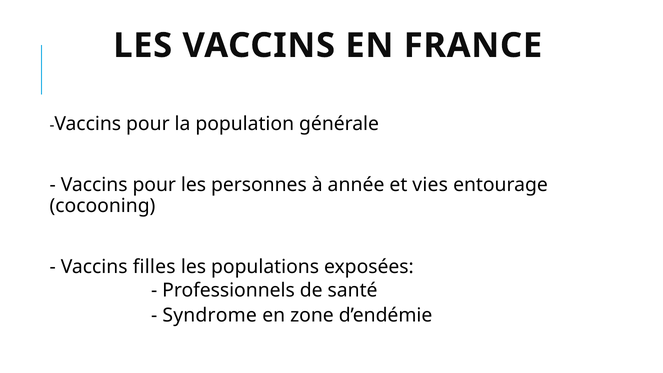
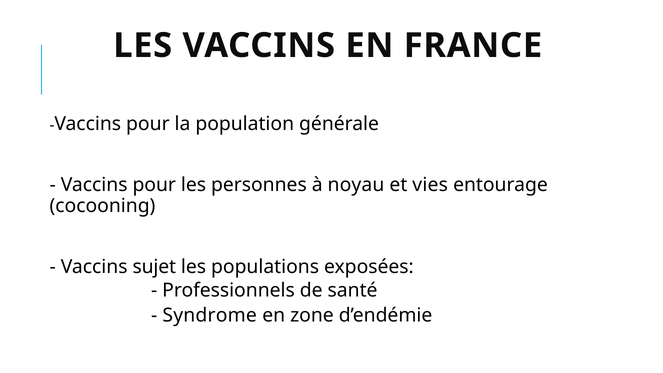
année: année -> noyau
filles: filles -> sujet
